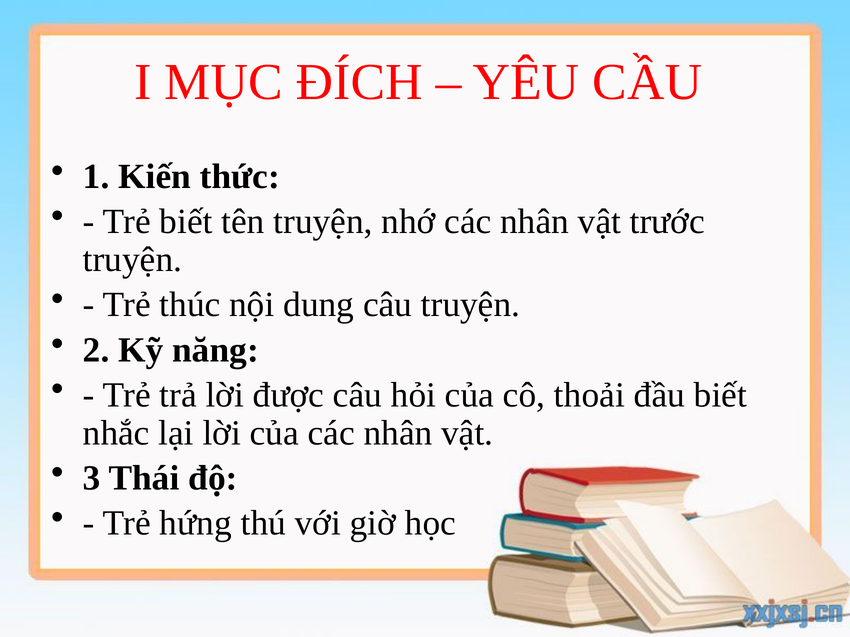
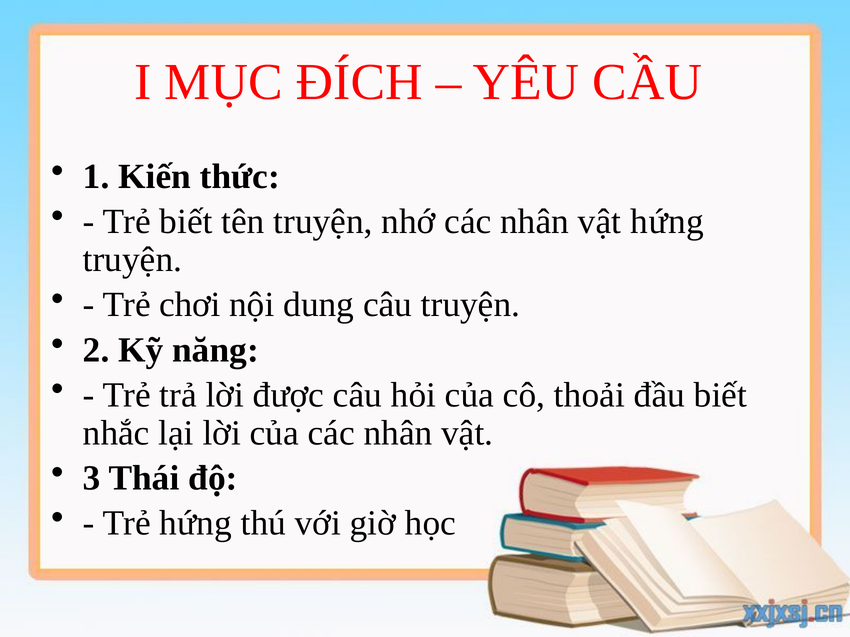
vật trước: trước -> hứng
thúc: thúc -> chơi
